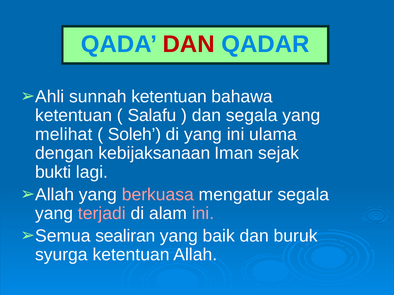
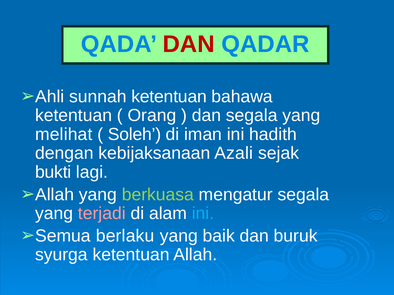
Salafu: Salafu -> Orang
di yang: yang -> iman
ulama: ulama -> hadith
Iman: Iman -> Azali
berkuasa colour: pink -> light green
ini at (203, 214) colour: pink -> light blue
sealiran: sealiran -> berlaku
